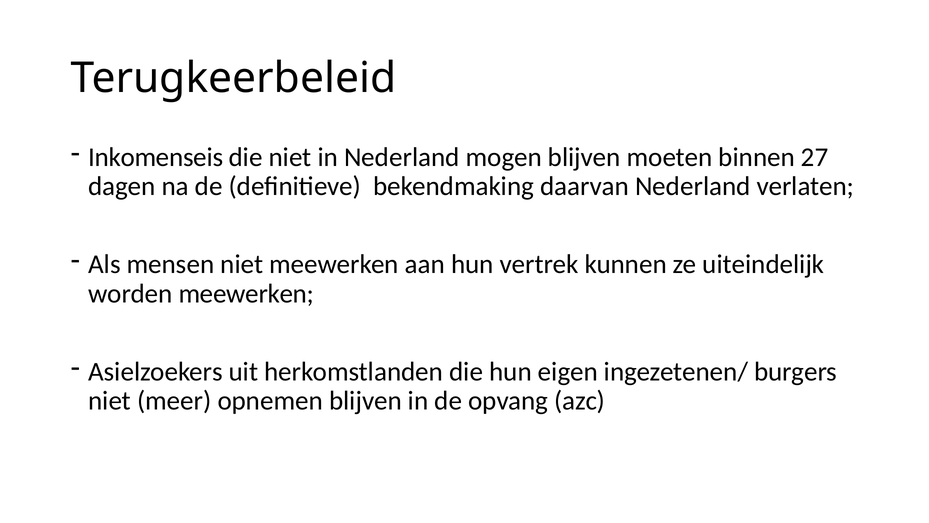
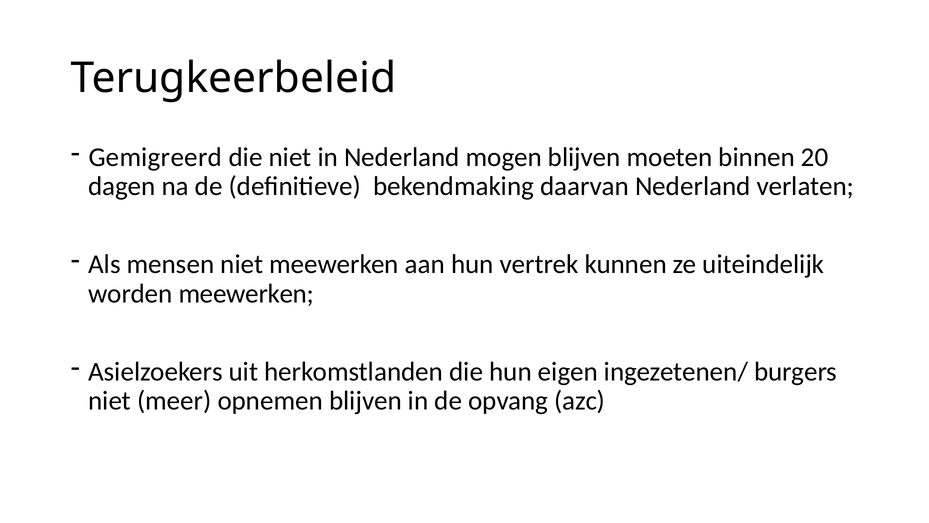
Inkomenseis: Inkomenseis -> Gemigreerd
27: 27 -> 20
